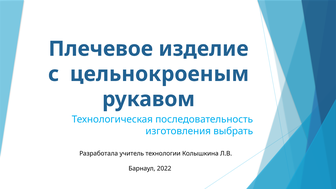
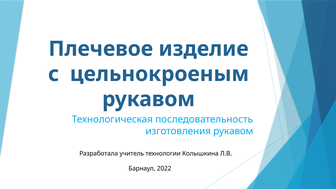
изготовления выбрать: выбрать -> рукавом
